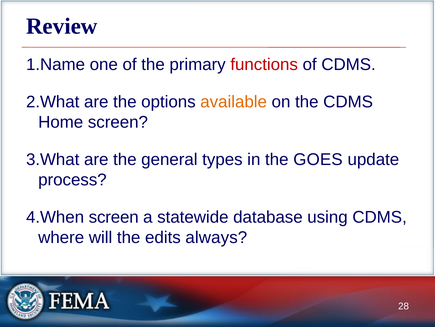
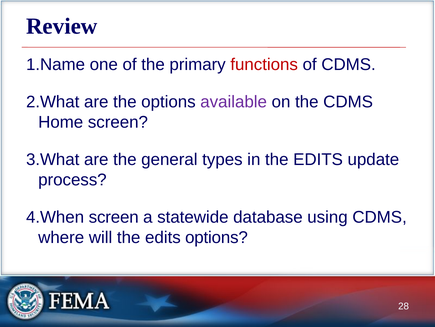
available colour: orange -> purple
in the GOES: GOES -> EDITS
edits always: always -> options
